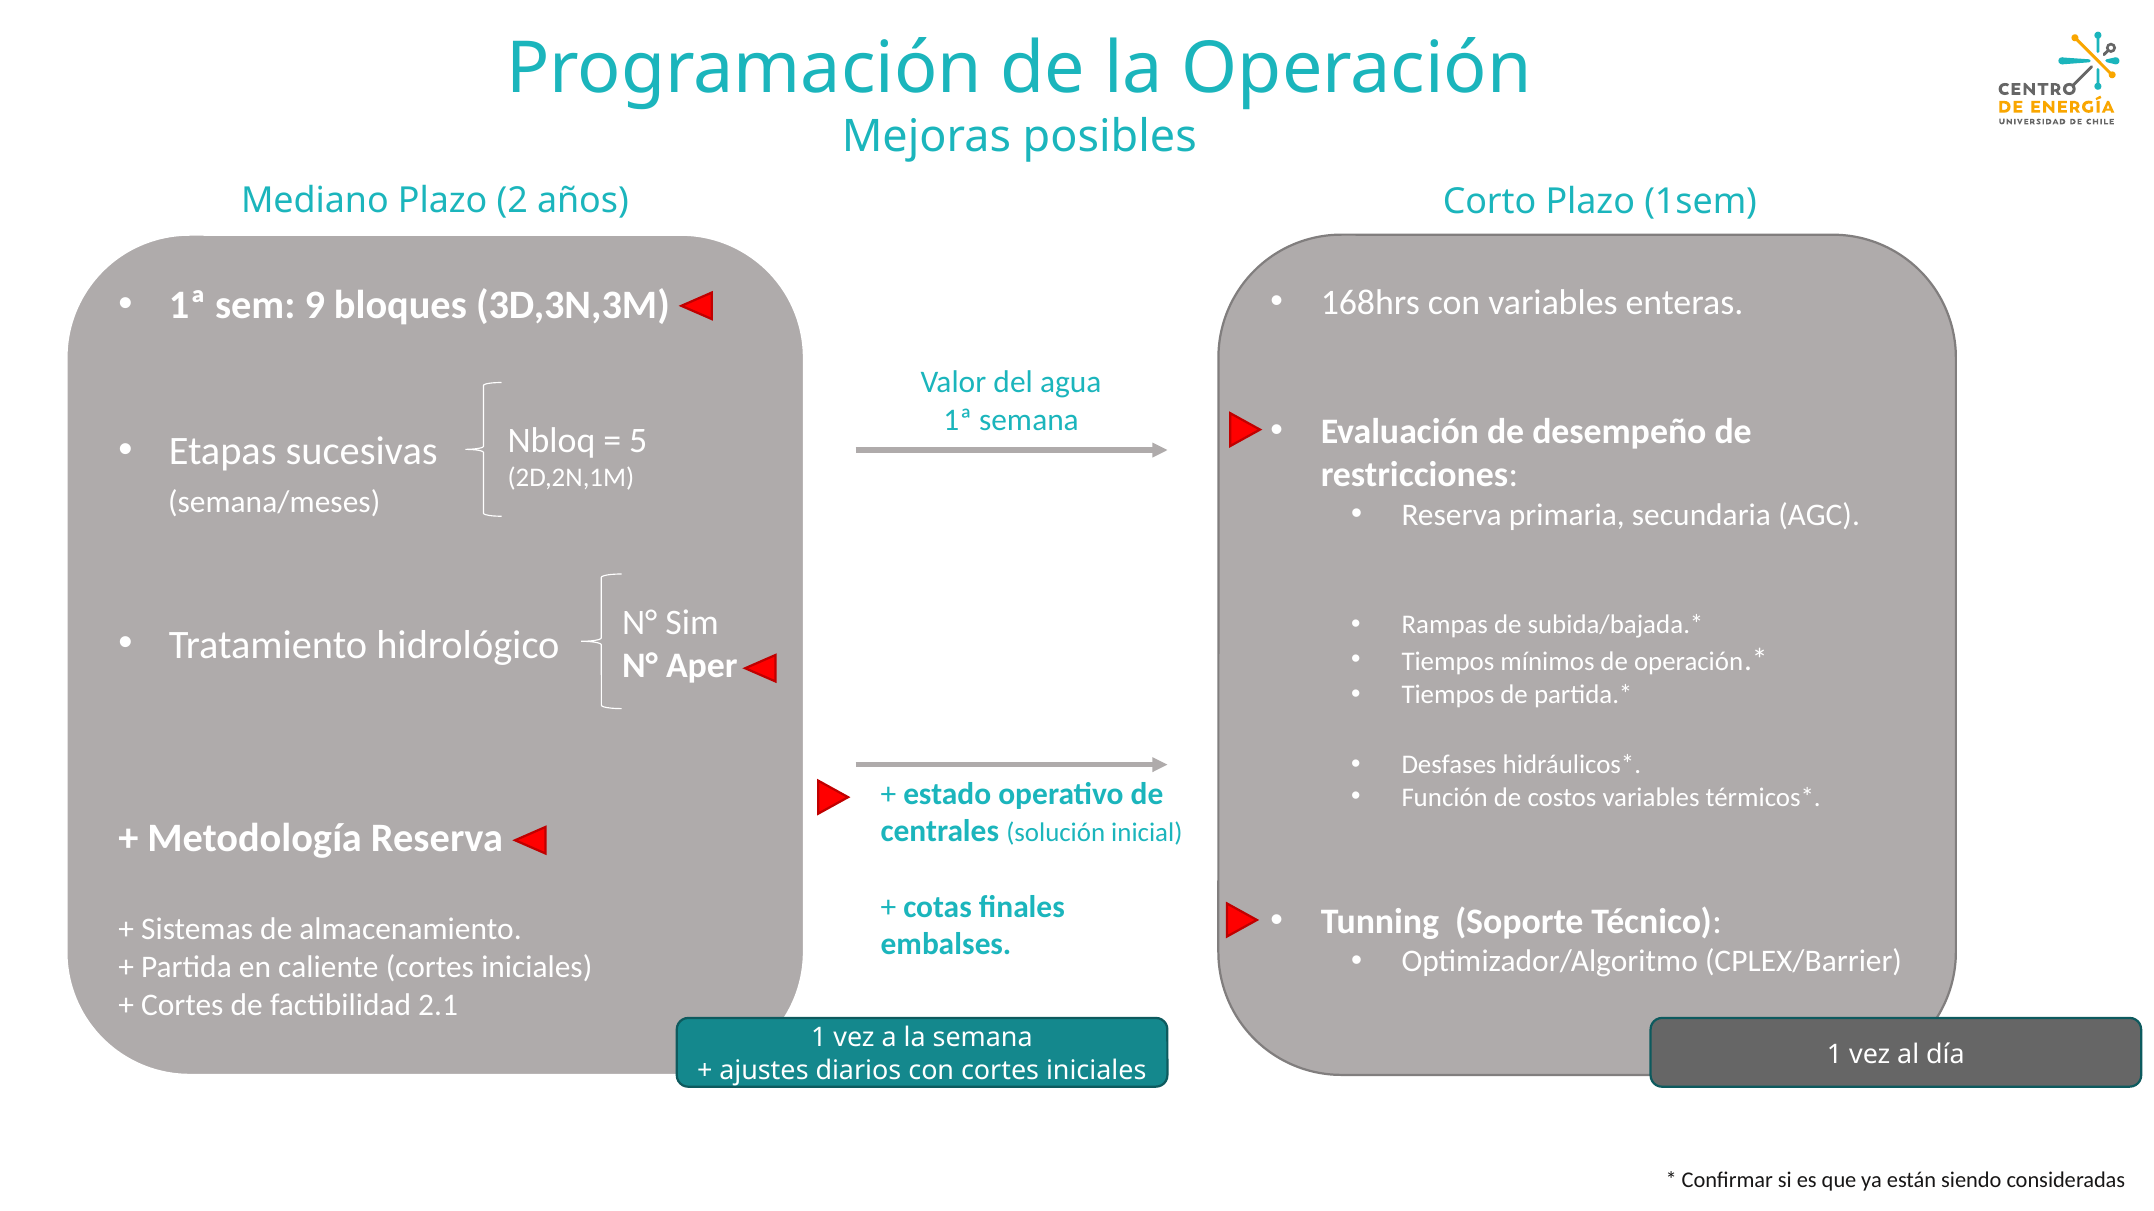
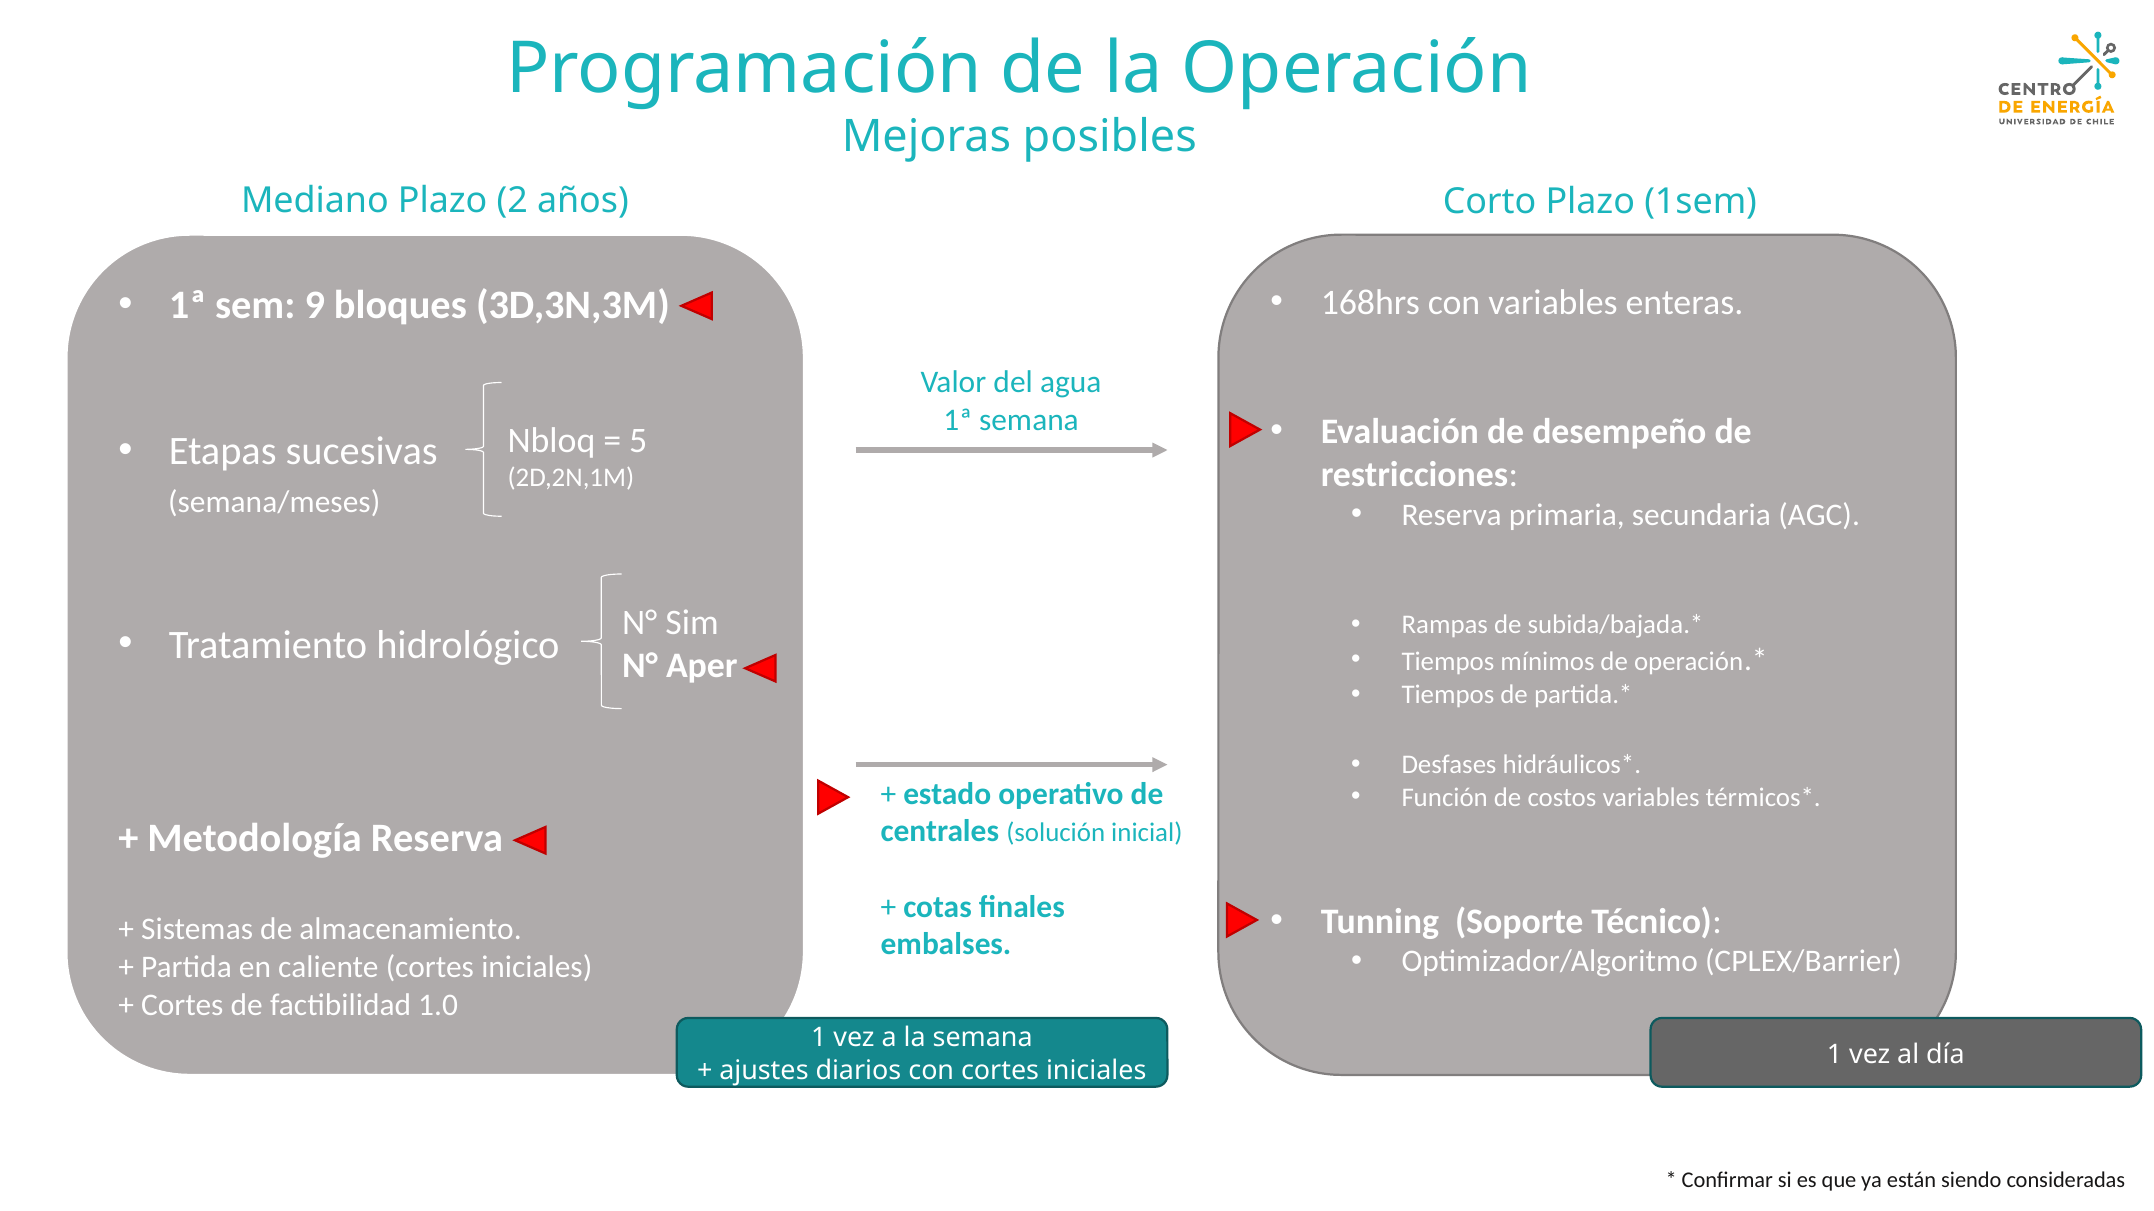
2.1: 2.1 -> 1.0
